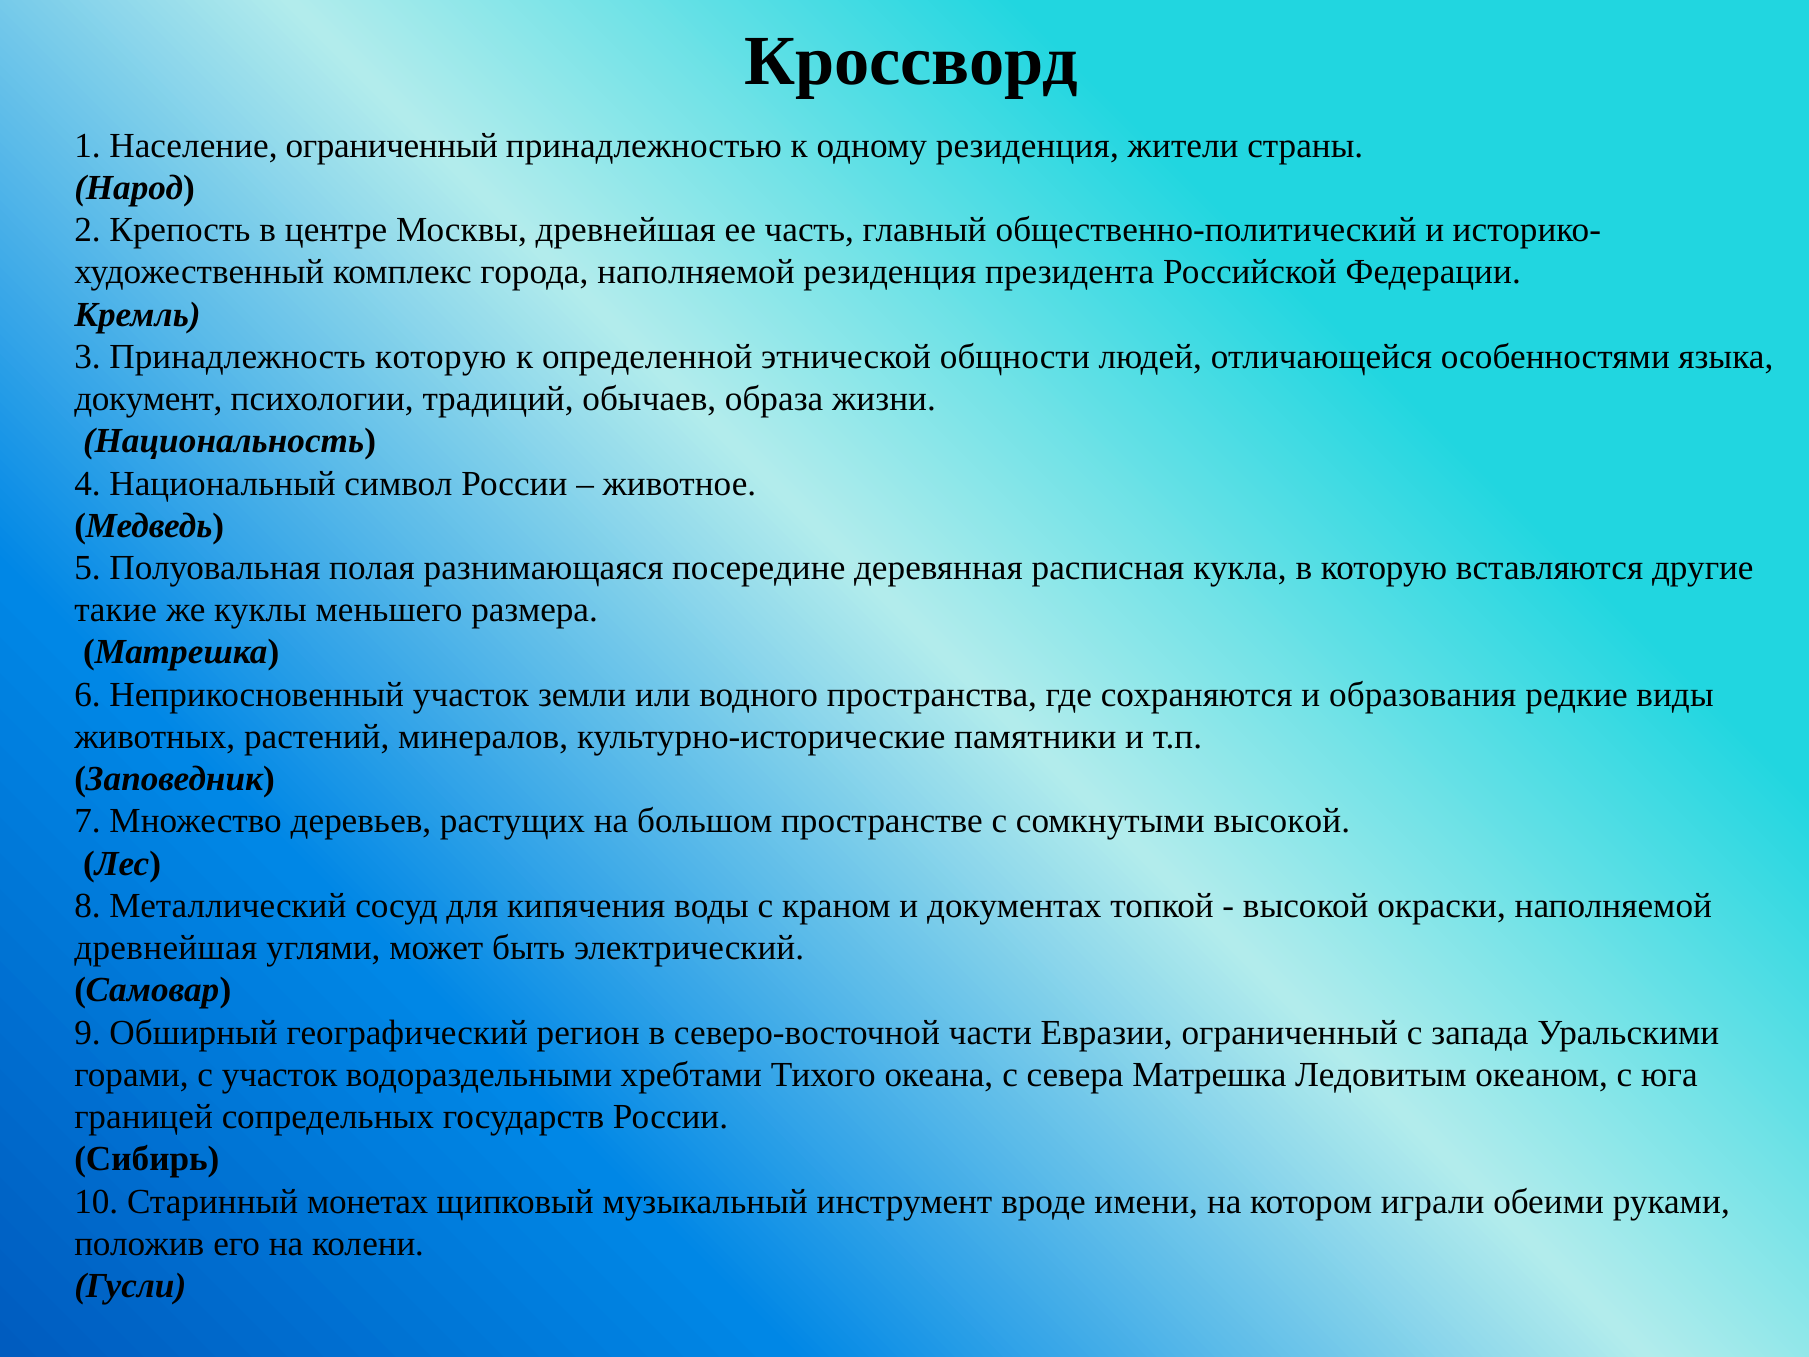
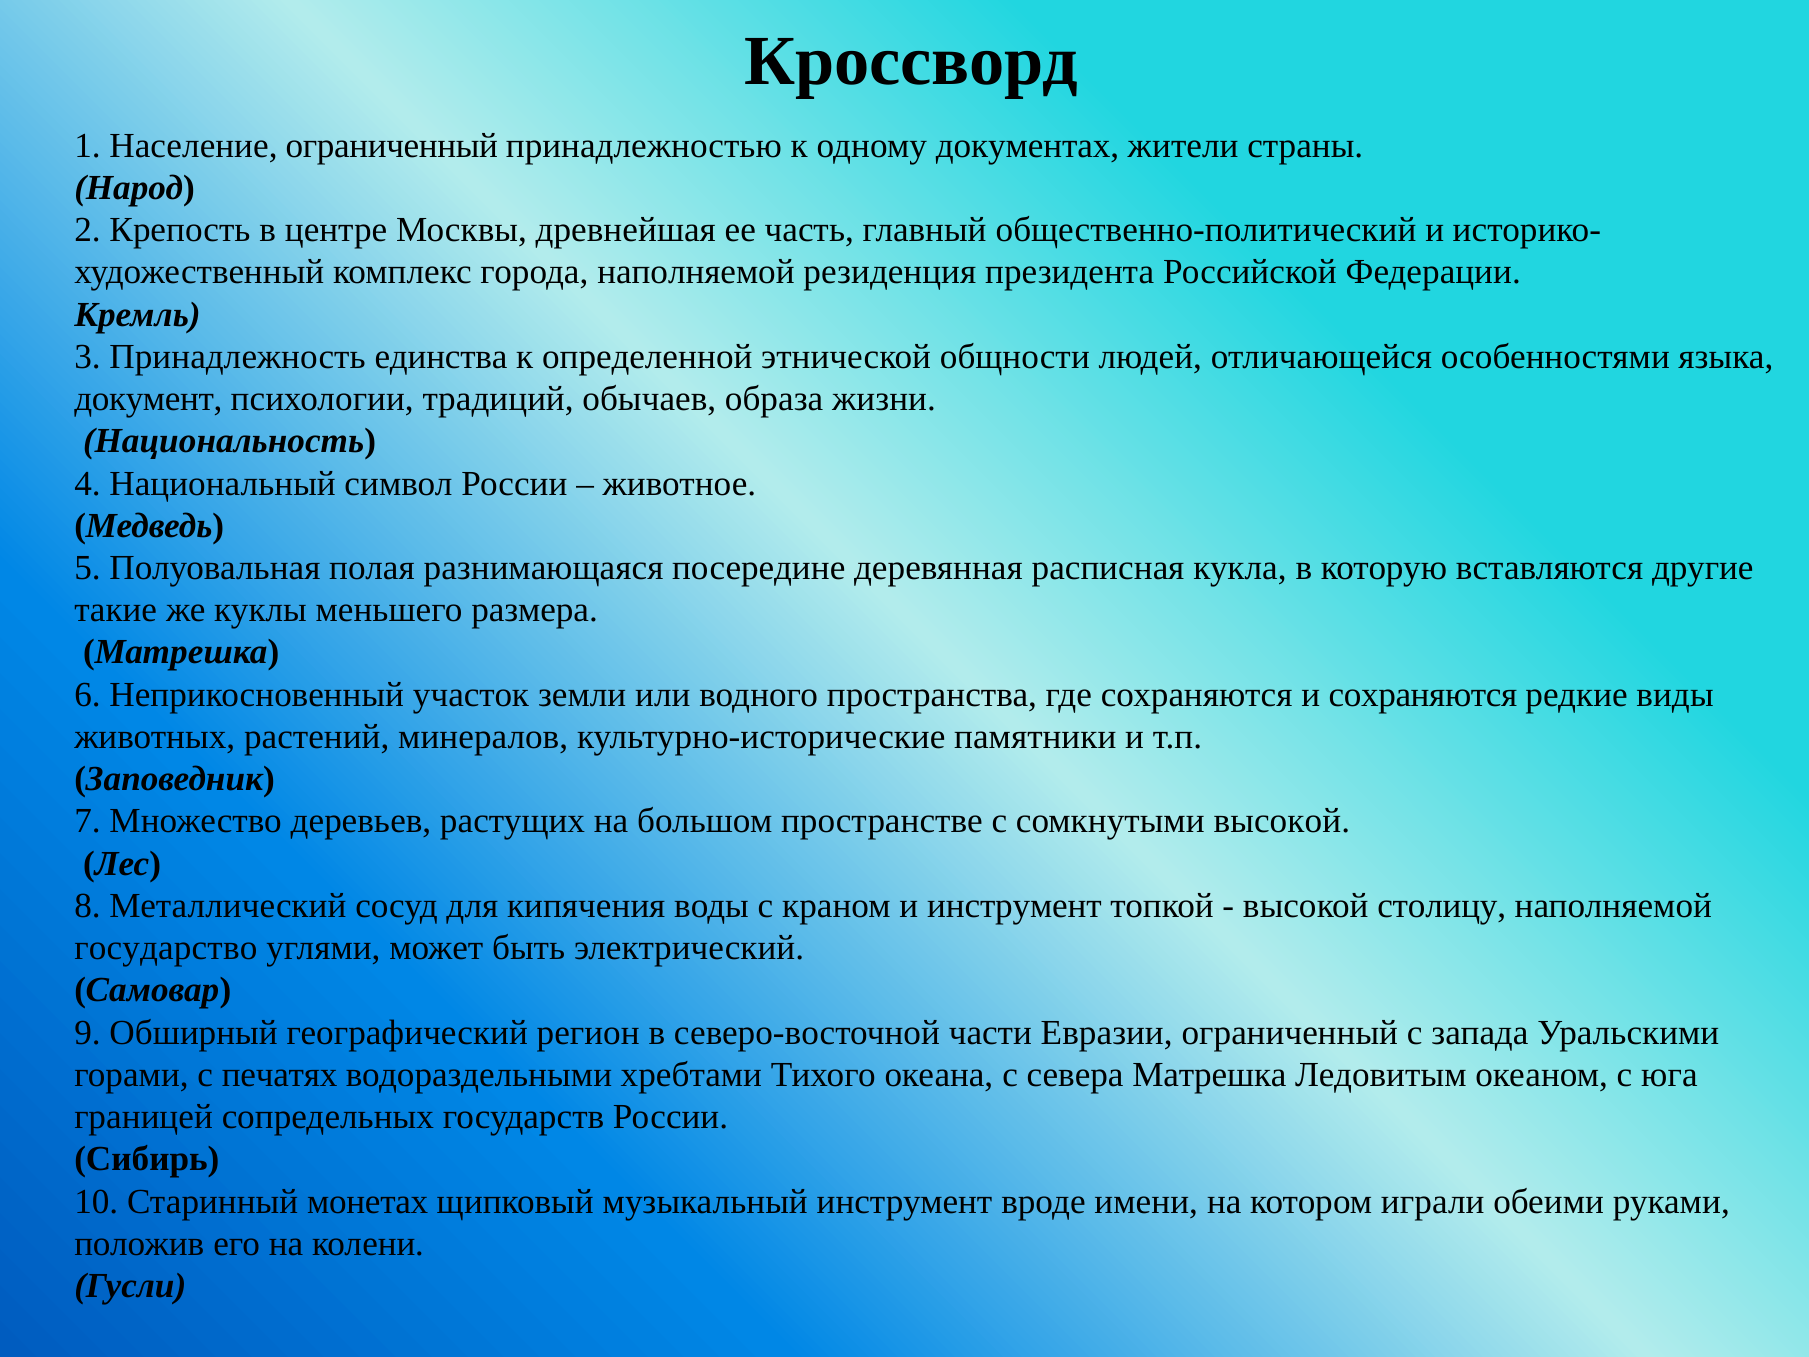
одному резиденция: резиденция -> документах
Принадлежность которую: которую -> единства
и образования: образования -> сохраняются
и документах: документах -> инструмент
окраски: окраски -> столицу
древнейшая at (166, 948): древнейшая -> государство
с участок: участок -> печатях
